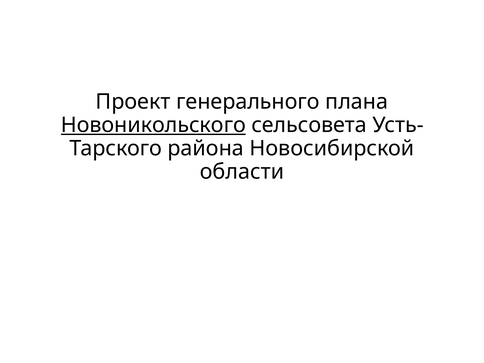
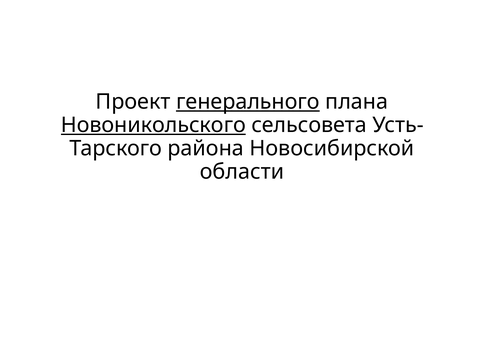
генерального underline: none -> present
